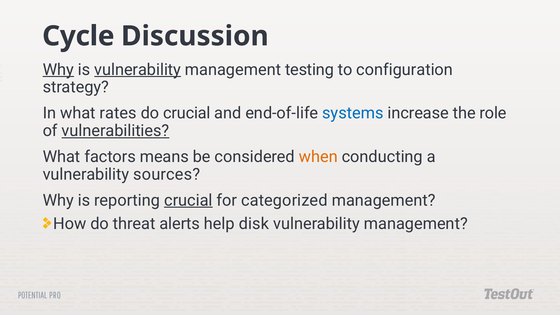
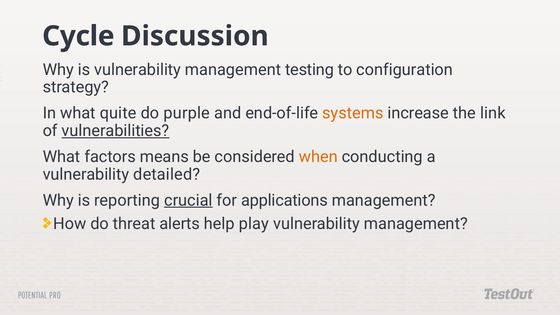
Why at (58, 70) underline: present -> none
vulnerability at (138, 70) underline: present -> none
rates: rates -> quite
do crucial: crucial -> purple
systems colour: blue -> orange
role: role -> link
sources: sources -> detailed
categorized: categorized -> applications
disk: disk -> play
